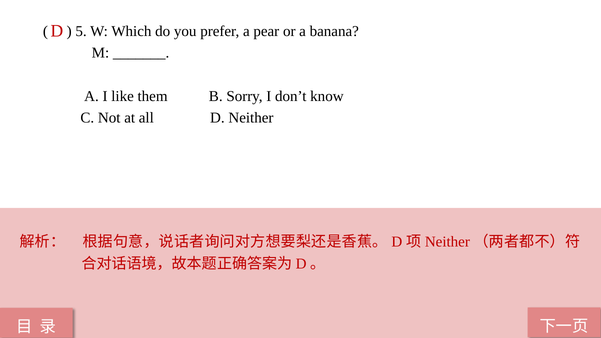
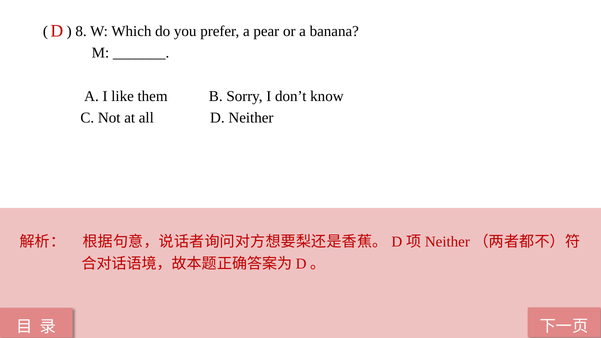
5: 5 -> 8
